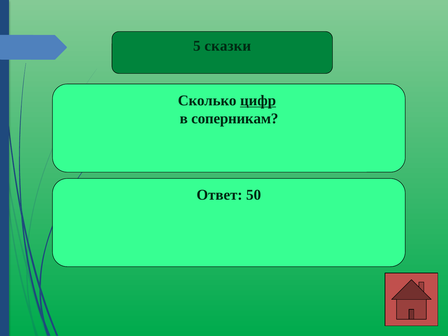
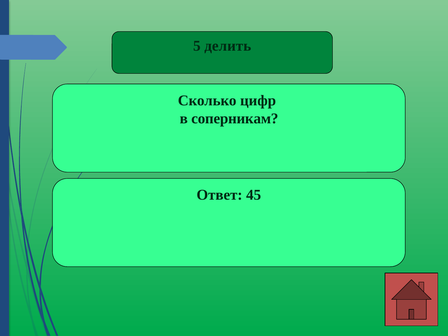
сказки: сказки -> делить
цифр underline: present -> none
50: 50 -> 45
